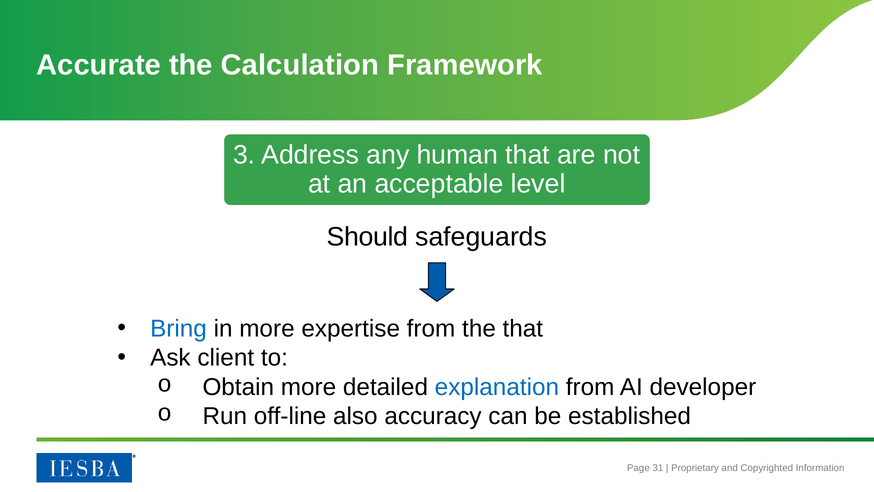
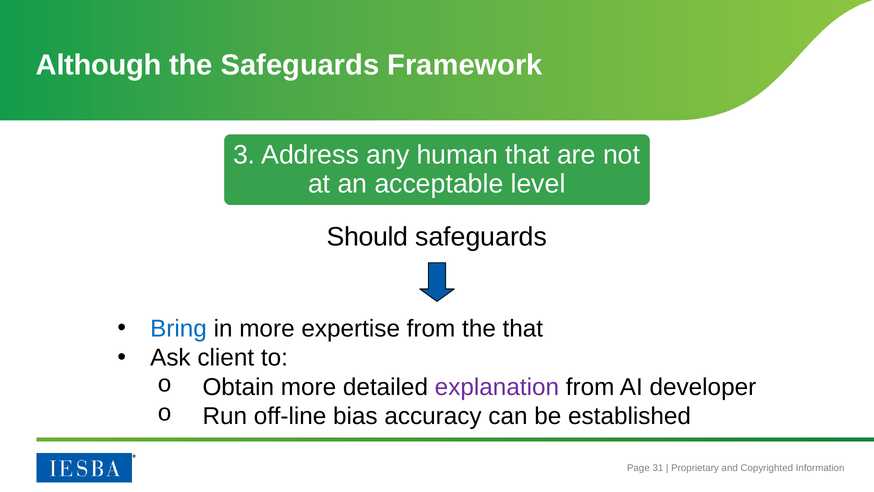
Accurate: Accurate -> Although
the Calculation: Calculation -> Safeguards
explanation colour: blue -> purple
also: also -> bias
